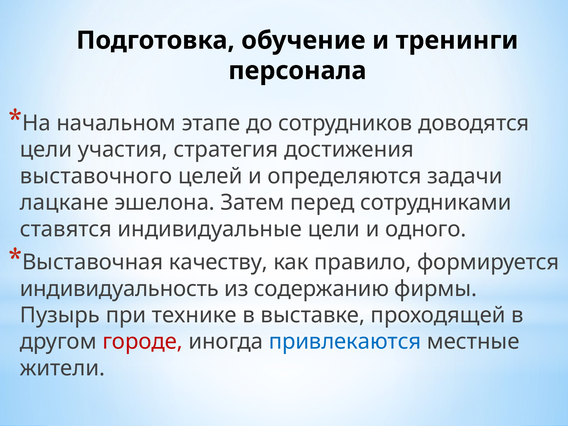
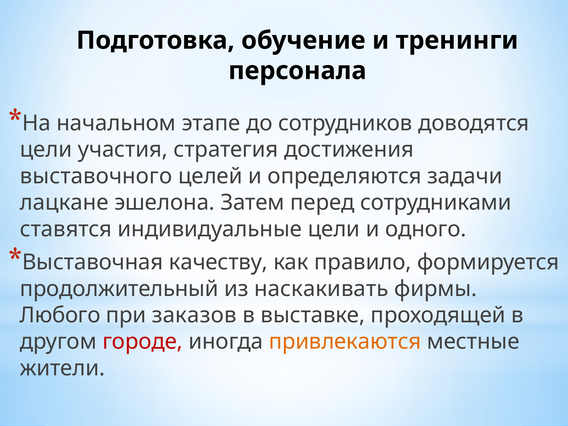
индивидуальность: индивидуальность -> продолжительный
содержанию: содержанию -> наскакивать
Пузырь: Пузырь -> Любого
технике: технике -> заказов
привлекаются colour: blue -> orange
